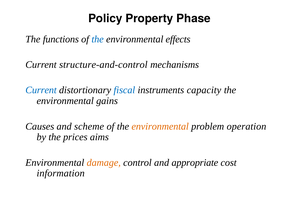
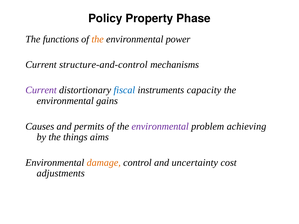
the at (98, 39) colour: blue -> orange
effects: effects -> power
Current at (41, 90) colour: blue -> purple
scheme: scheme -> permits
environmental at (160, 126) colour: orange -> purple
operation: operation -> achieving
prices: prices -> things
appropriate: appropriate -> uncertainty
information: information -> adjustments
